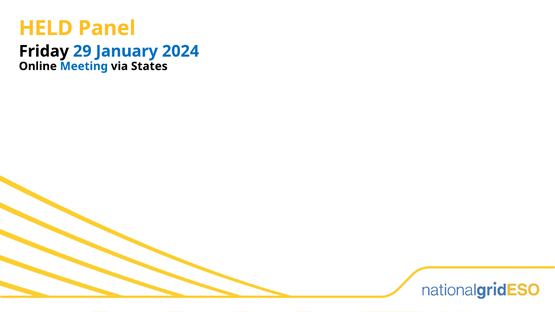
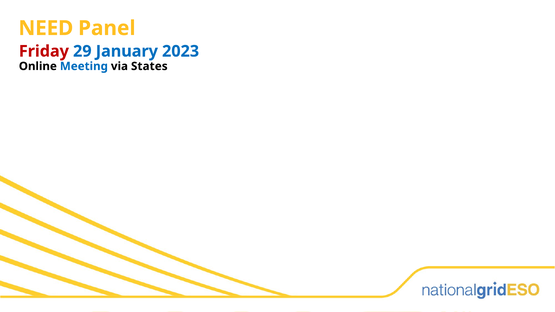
HELD: HELD -> NEED
Friday colour: black -> red
2024: 2024 -> 2023
